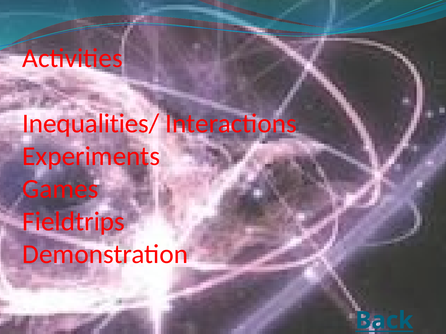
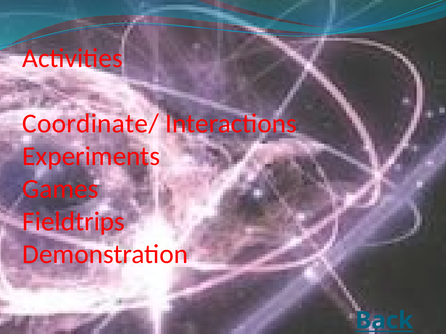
Inequalities/: Inequalities/ -> Coordinate/
